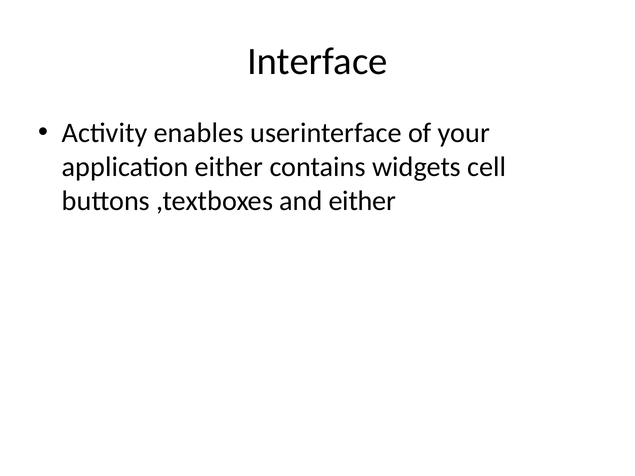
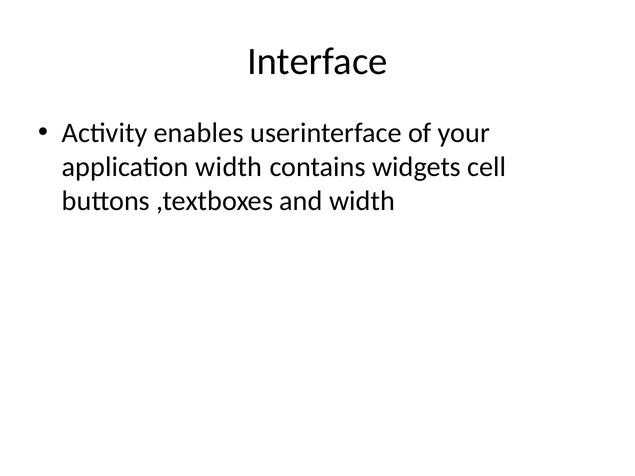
application either: either -> width
and either: either -> width
